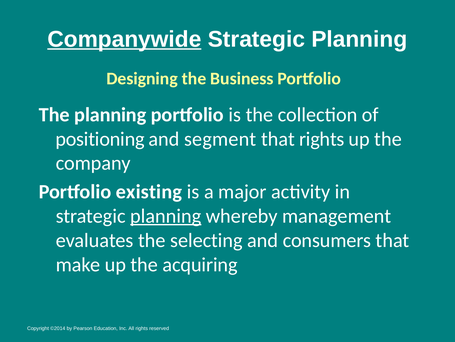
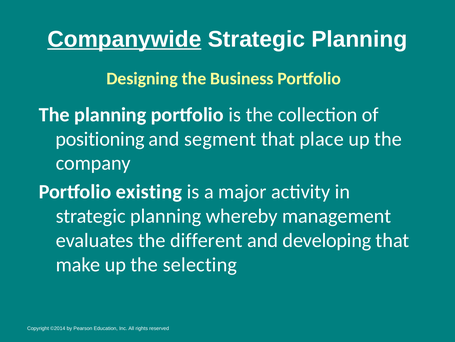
that rights: rights -> place
planning at (166, 216) underline: present -> none
selecting: selecting -> different
consumers: consumers -> developing
acquiring: acquiring -> selecting
